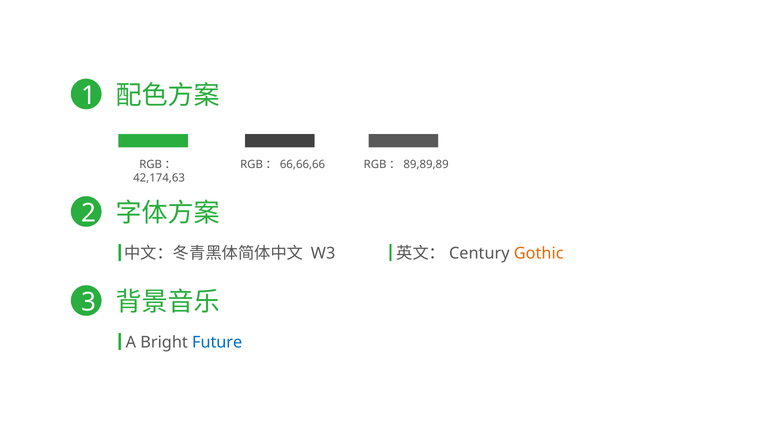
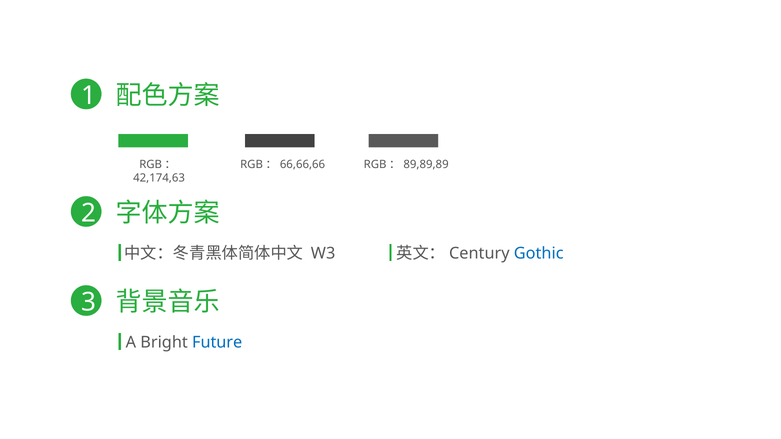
Gothic colour: orange -> blue
